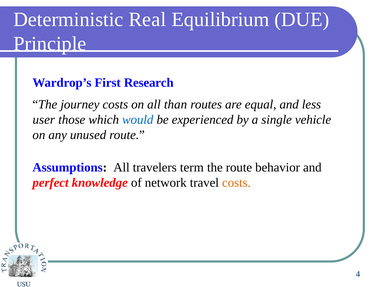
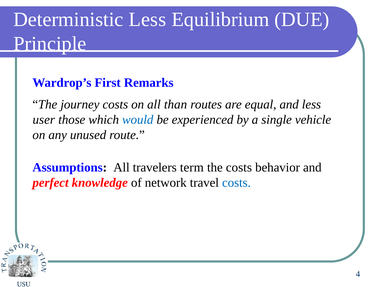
Deterministic Real: Real -> Less
Research: Research -> Remarks
the route: route -> costs
costs at (236, 183) colour: orange -> blue
